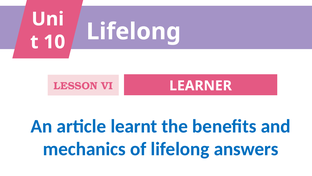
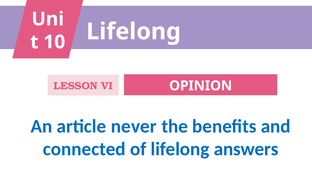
LEARNER: LEARNER -> OPINION
learnt: learnt -> never
mechanics: mechanics -> connected
